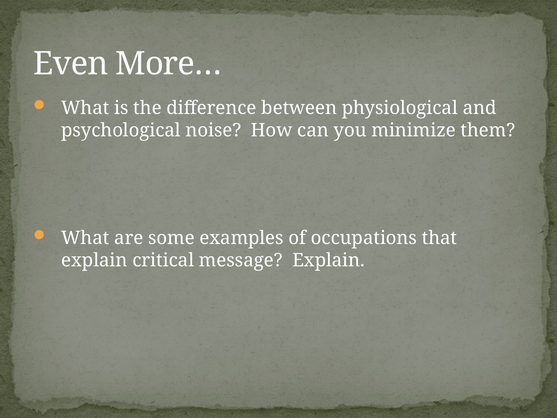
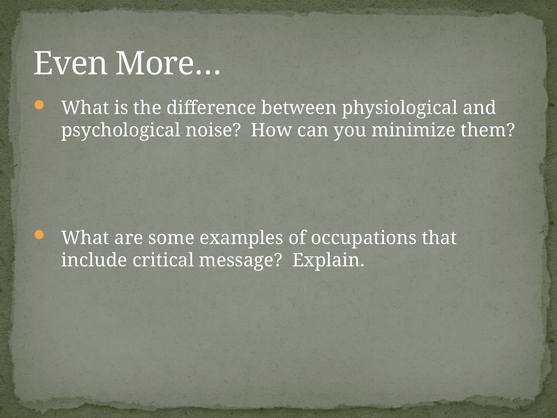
explain at (94, 260): explain -> include
